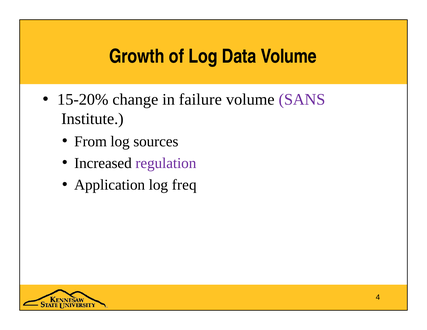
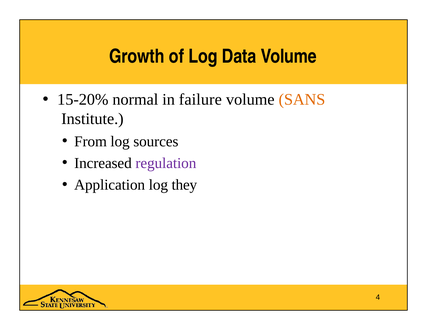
change: change -> normal
SANS colour: purple -> orange
freq: freq -> they
